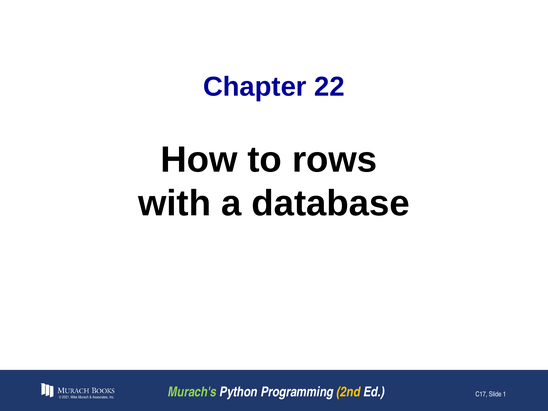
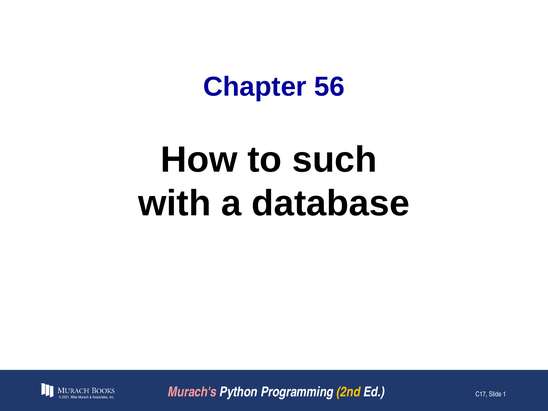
22: 22 -> 56
rows: rows -> such
Murach's colour: light green -> pink
